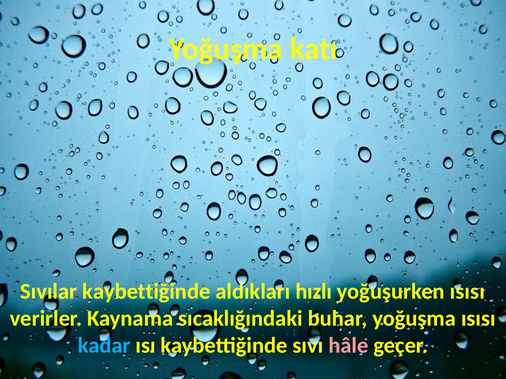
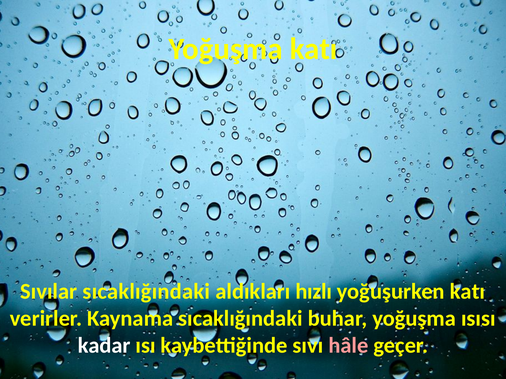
Sıvılar kaybettiğinde: kaybettiğinde -> sıcaklığındaki
yoğuşurken ısısı: ısısı -> katı
kadar colour: light blue -> white
